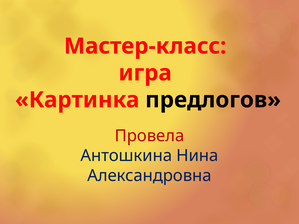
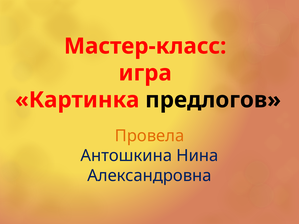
Провела colour: red -> orange
